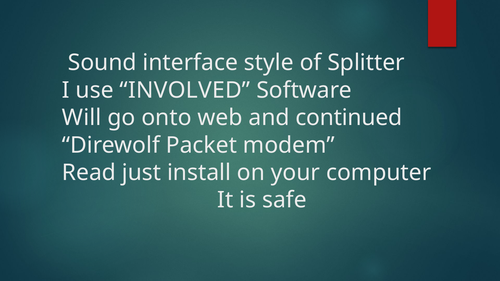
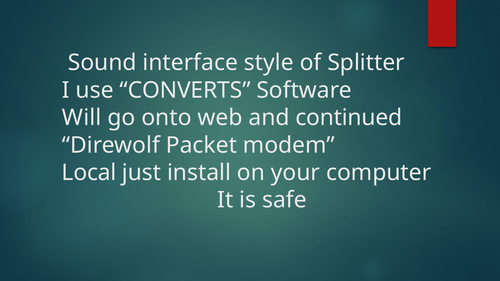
INVOLVED: INVOLVED -> CONVERTS
Read: Read -> Local
